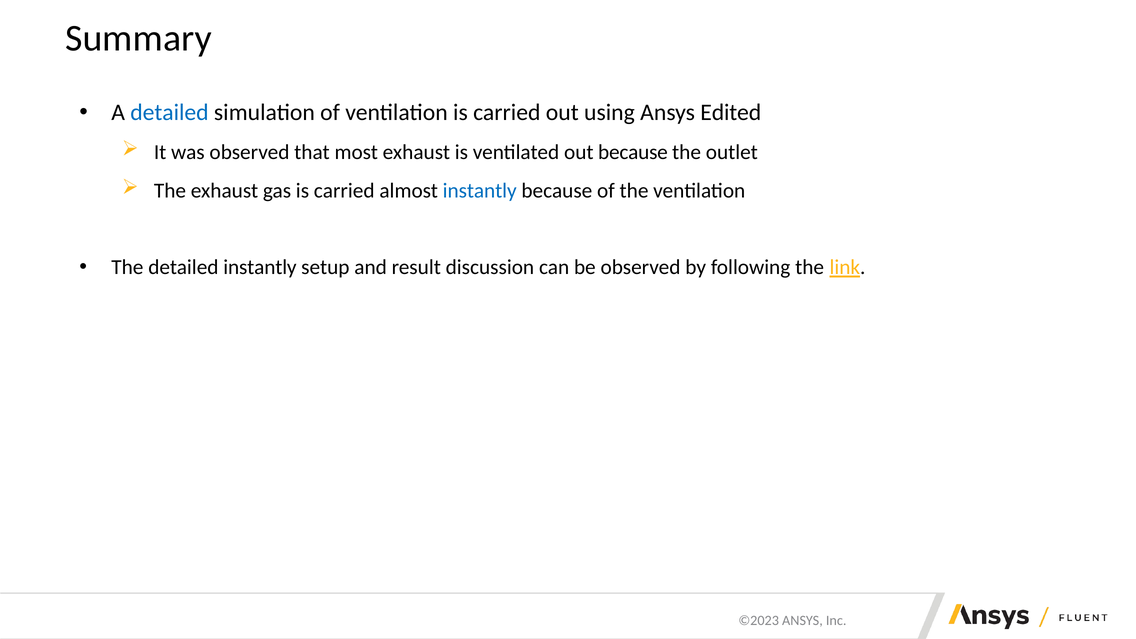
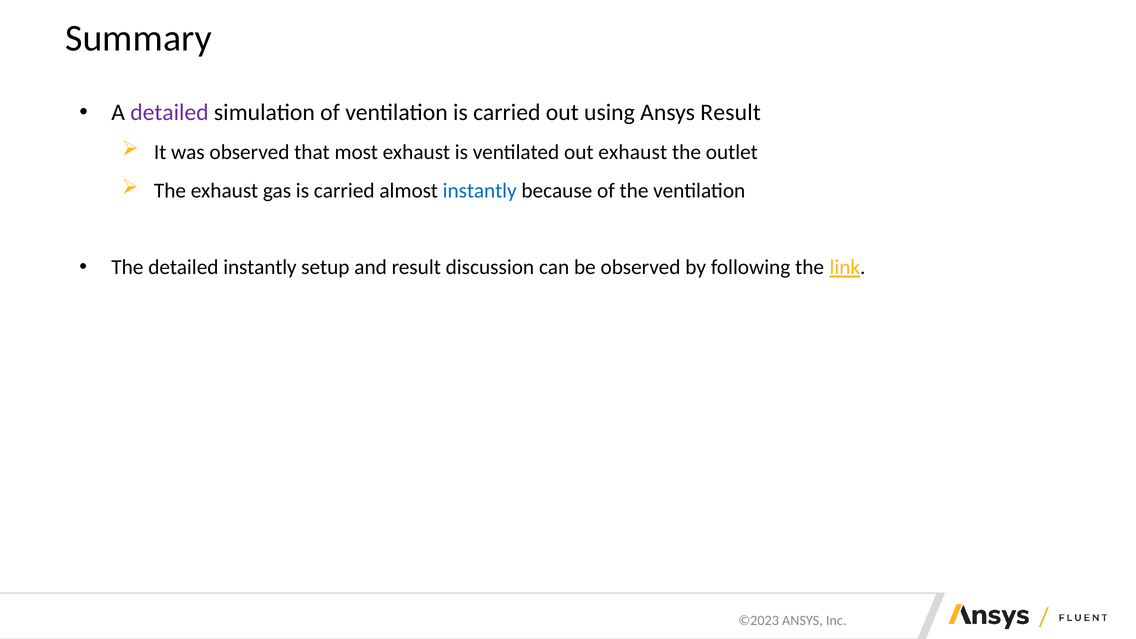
detailed at (169, 113) colour: blue -> purple
Ansys Edited: Edited -> Result
out because: because -> exhaust
